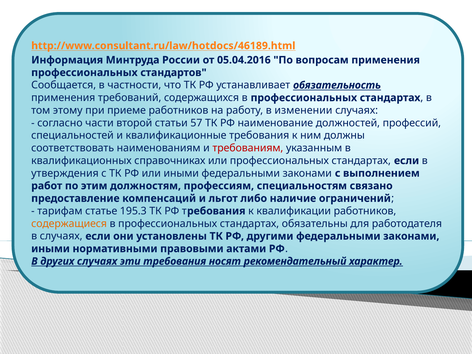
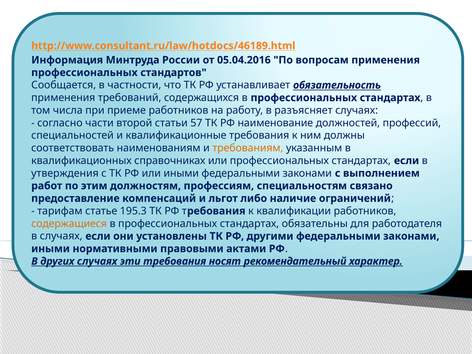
этому: этому -> числа
изменении: изменении -> разъясняет
требованиям colour: red -> orange
